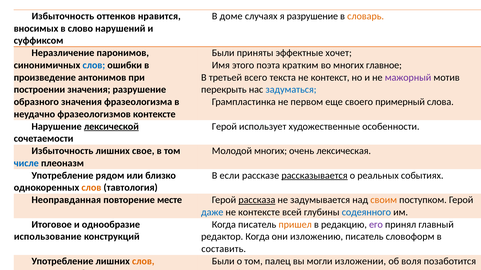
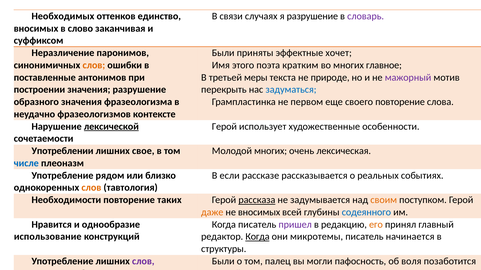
Избыточность at (63, 16): Избыточность -> Необходимых
нравится: нравится -> единство
доме: доме -> связи
словарь colour: orange -> purple
нарушений: нарушений -> заканчивая
слов at (94, 65) colour: blue -> orange
произведение: произведение -> поставленные
всего: всего -> меры
контекст: контекст -> природе
своего примерный: примерный -> повторение
Избыточность at (62, 151): Избыточность -> Употреблении
рассказывается underline: present -> none
Неоправданная: Неоправданная -> Необходимости
месте: месте -> таких
даже colour: blue -> orange
не контексте: контексте -> вносимых
Итоговое: Итоговое -> Нравится
пришел colour: orange -> purple
его colour: purple -> orange
Когда at (258, 237) underline: none -> present
изложению: изложению -> микротемы
словоформ: словоформ -> начинается
составить: составить -> структуры
слов at (143, 262) colour: orange -> purple
изложении: изложении -> пафосность
